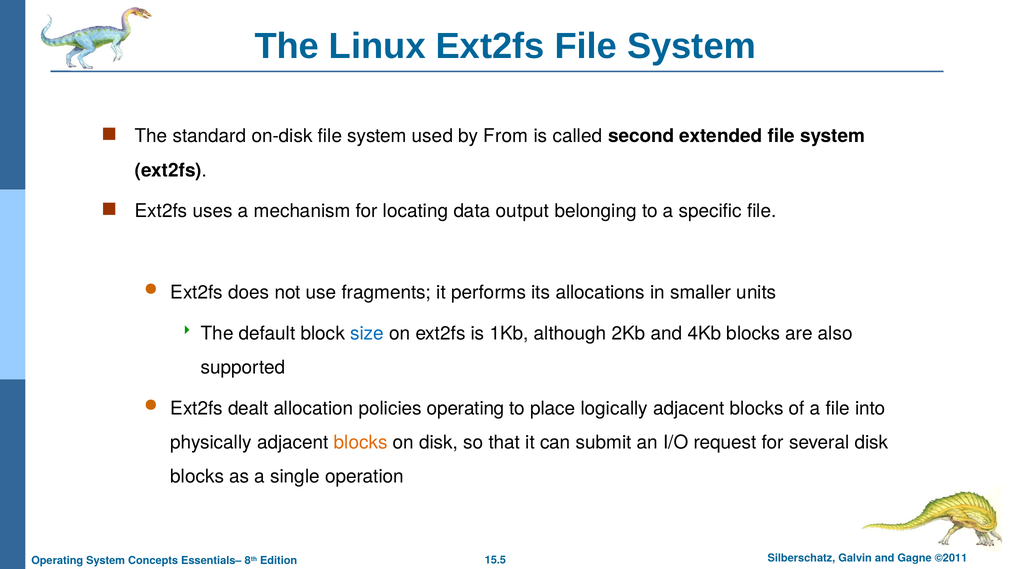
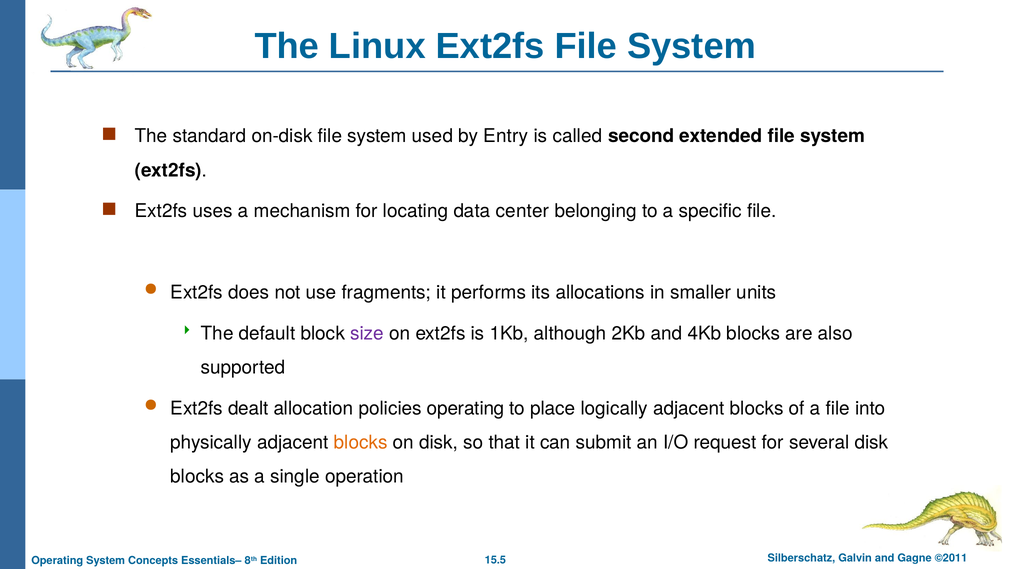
From: From -> Entry
output: output -> center
size colour: blue -> purple
